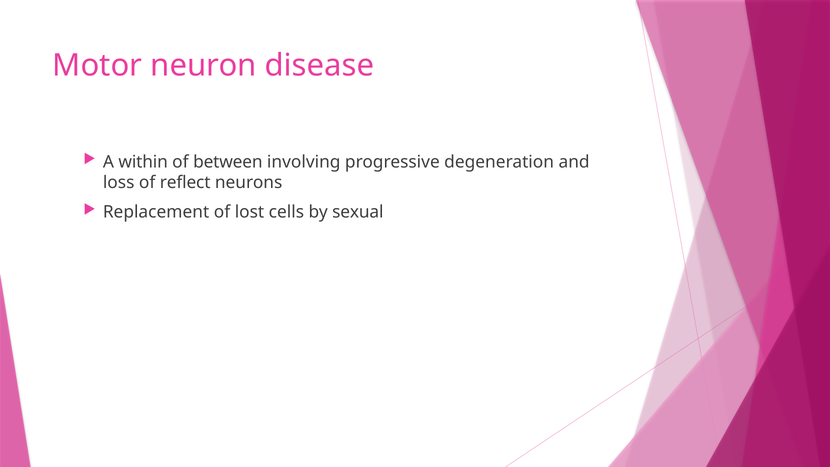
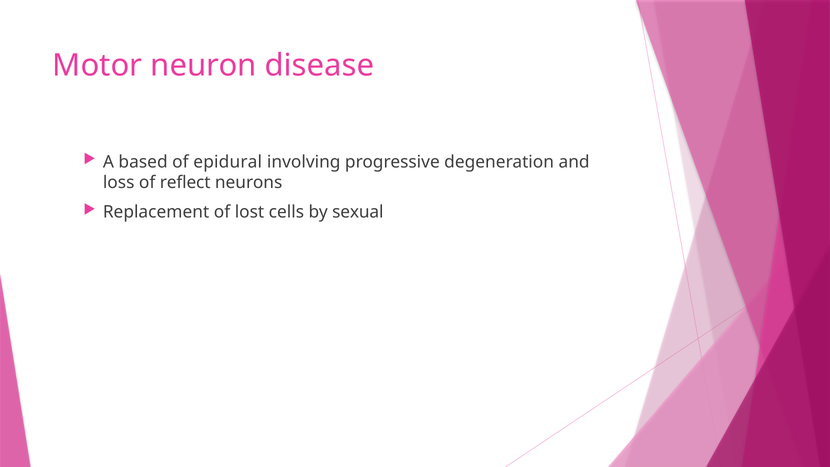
within: within -> based
between: between -> epidural
